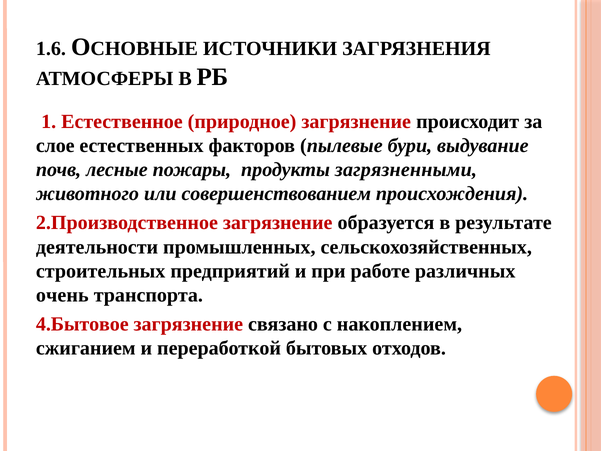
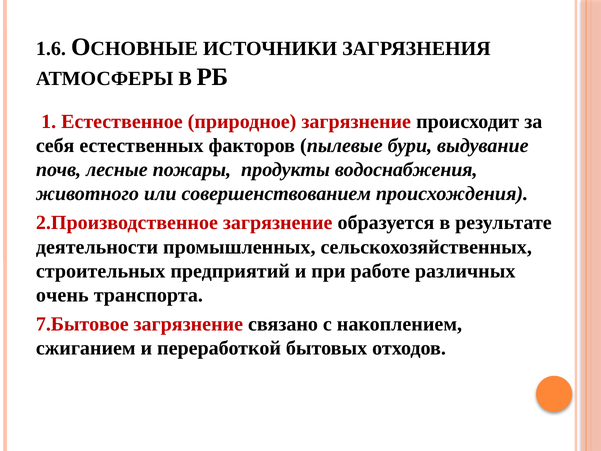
слое: слое -> себя
загрязненными: загрязненными -> водоснабжения
4.Бытовое: 4.Бытовое -> 7.Бытовое
